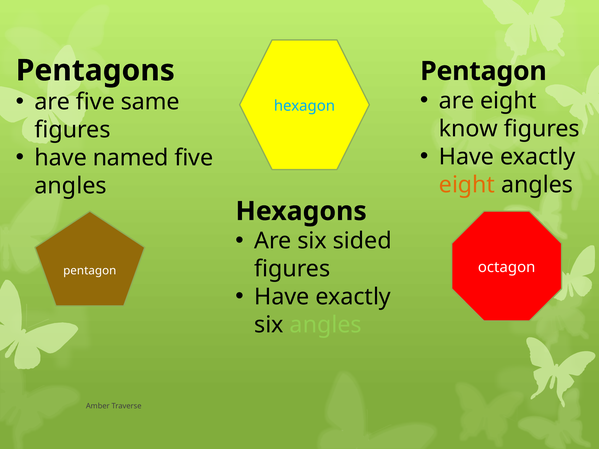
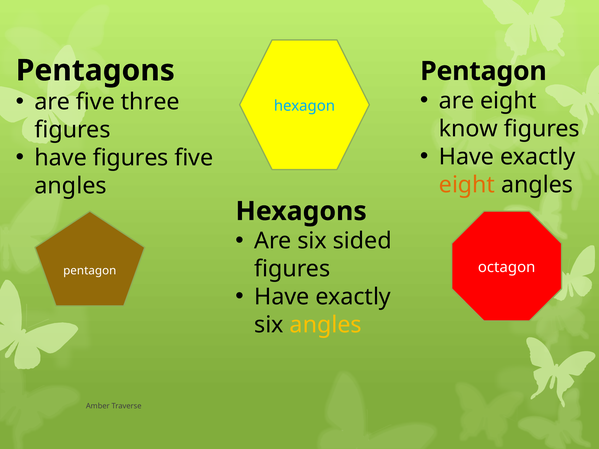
same: same -> three
have named: named -> figures
angles at (326, 325) colour: light green -> yellow
